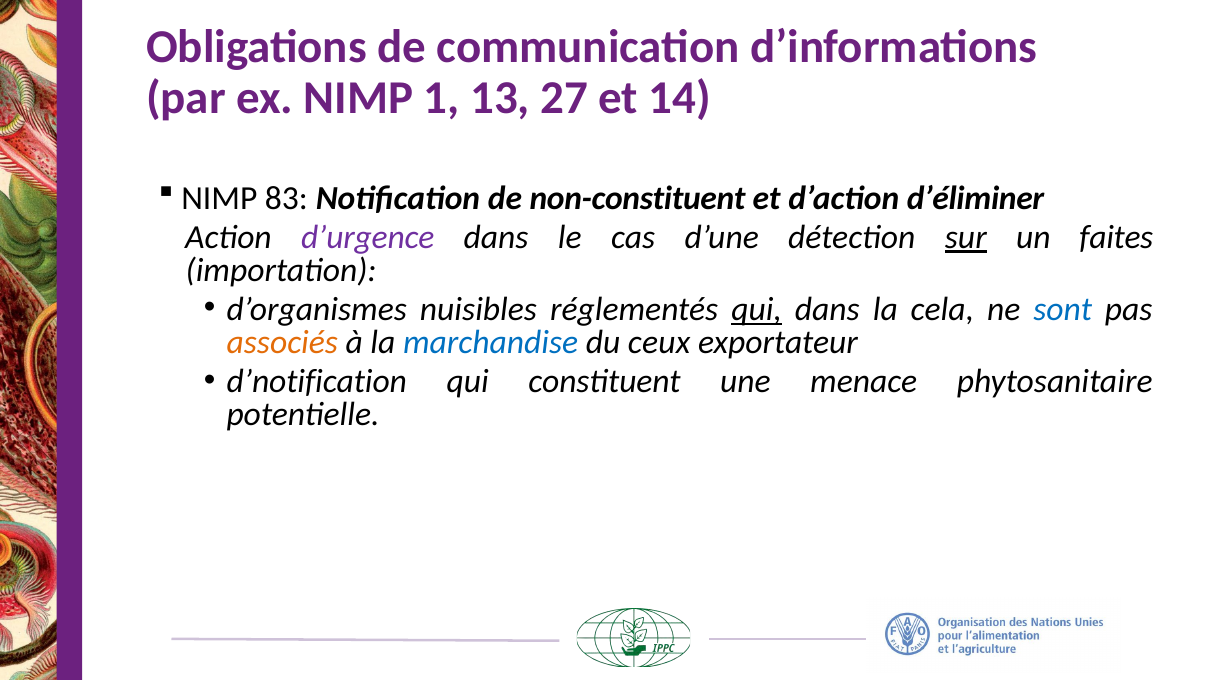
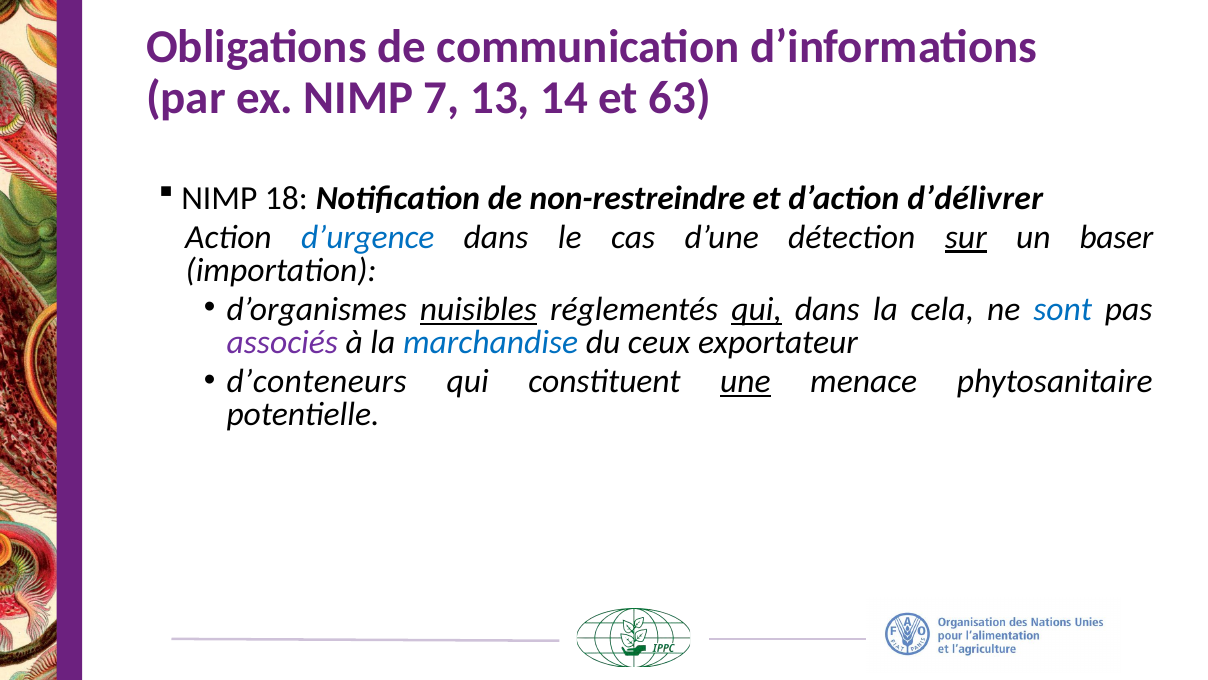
1: 1 -> 7
27: 27 -> 14
14: 14 -> 63
83: 83 -> 18
non-constituent: non-constituent -> non-restreindre
d’éliminer: d’éliminer -> d’délivrer
d’urgence colour: purple -> blue
faites: faites -> baser
nuisibles underline: none -> present
associés colour: orange -> purple
d’notification: d’notification -> d’conteneurs
une underline: none -> present
